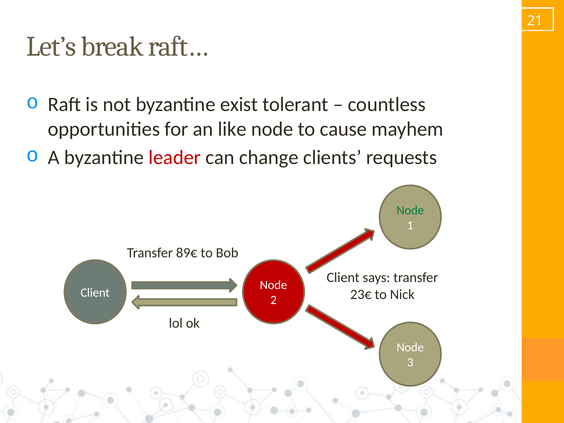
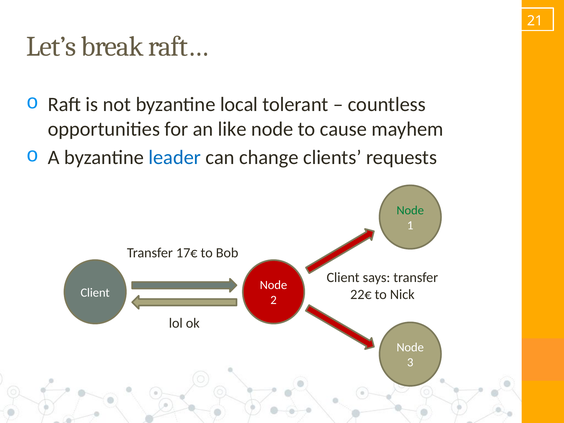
exist: exist -> local
leader colour: red -> blue
89€: 89€ -> 17€
23€: 23€ -> 22€
